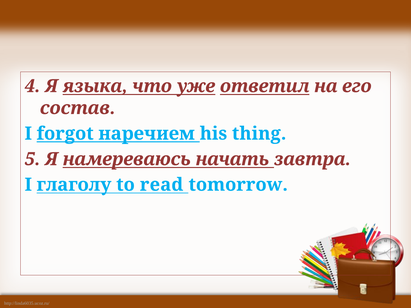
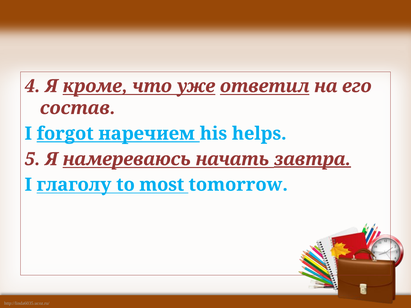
языка: языка -> кроме
thing: thing -> helps
завтра underline: none -> present
read: read -> most
